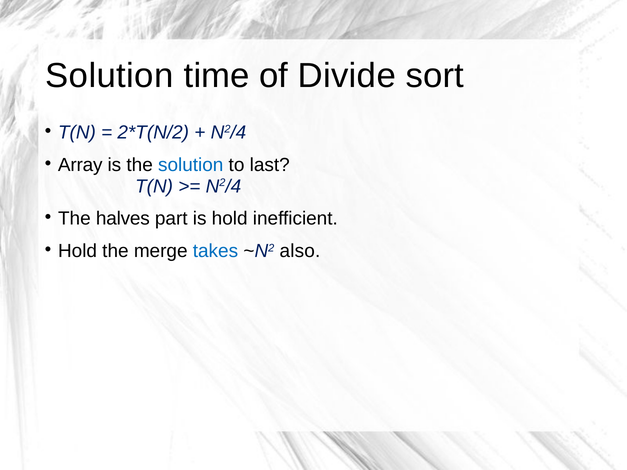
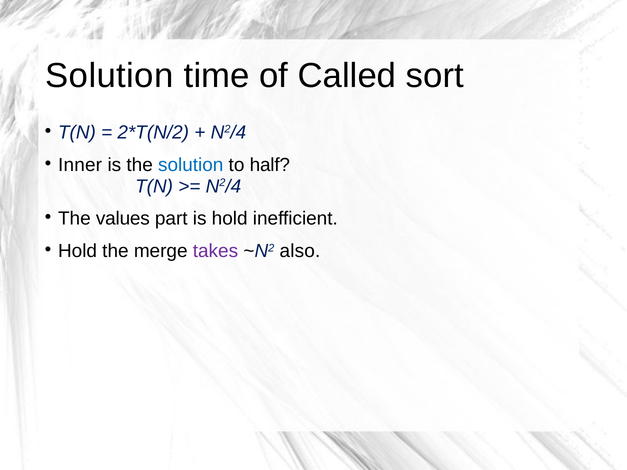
Divide: Divide -> Called
Array: Array -> Inner
last: last -> half
halves: halves -> values
takes colour: blue -> purple
